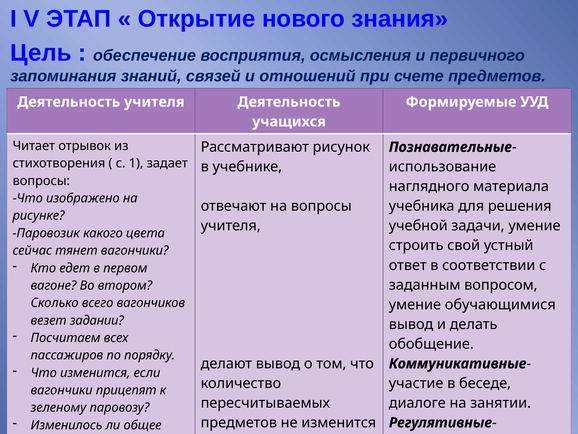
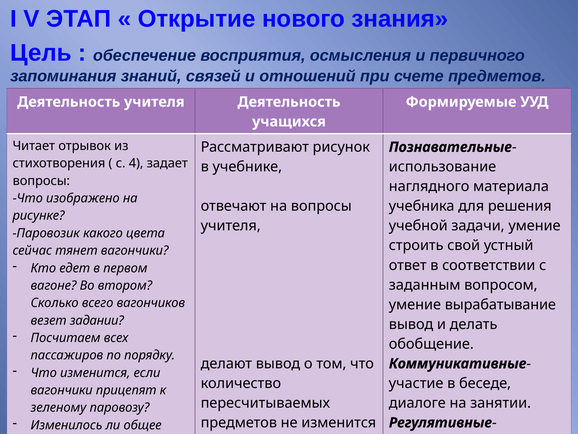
1: 1 -> 4
обучающимися: обучающимися -> вырабатывание
